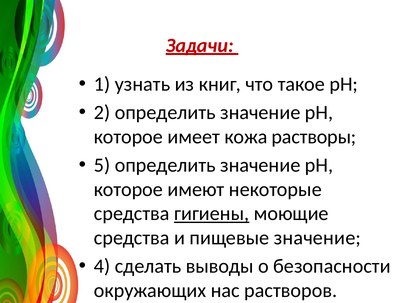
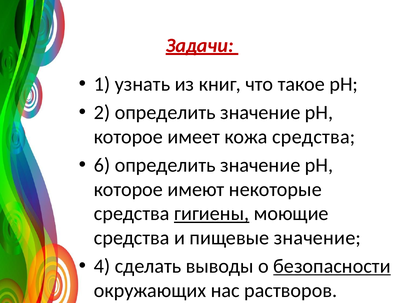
кожа растворы: растворы -> средства
5: 5 -> 6
безопасности underline: none -> present
